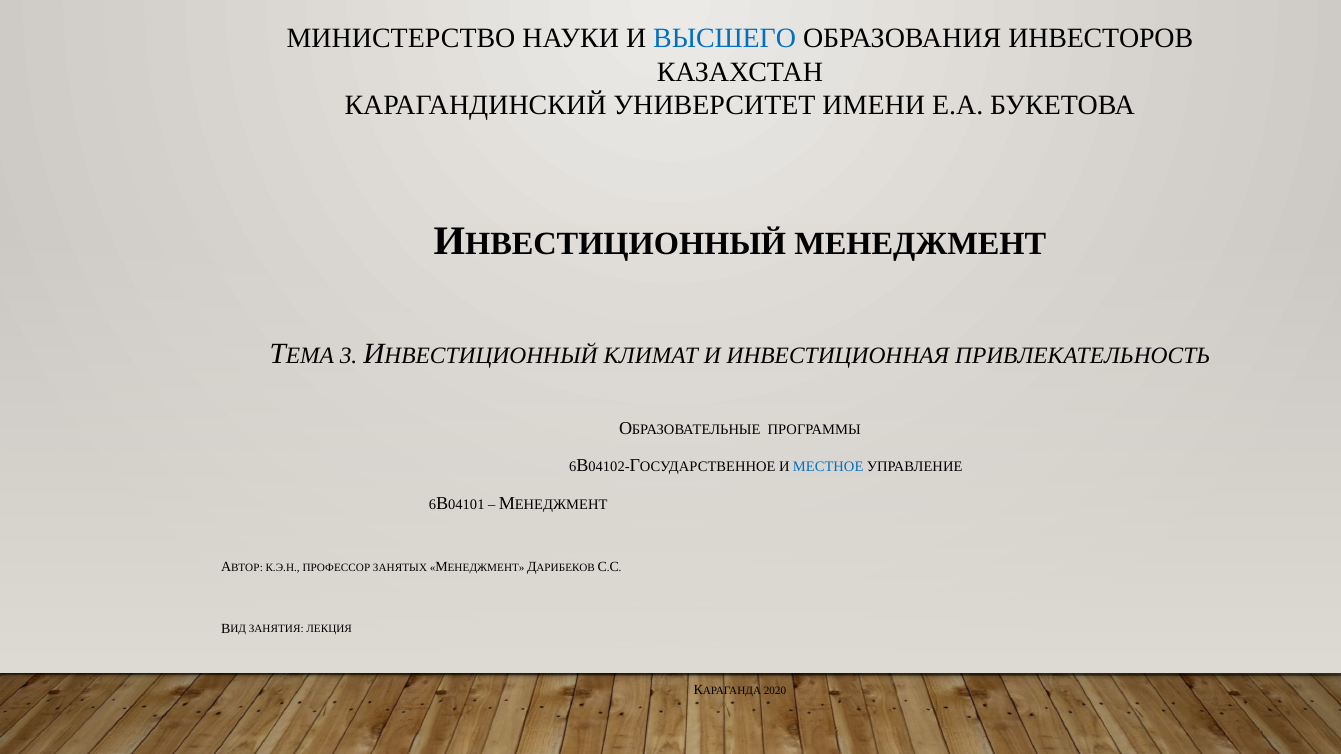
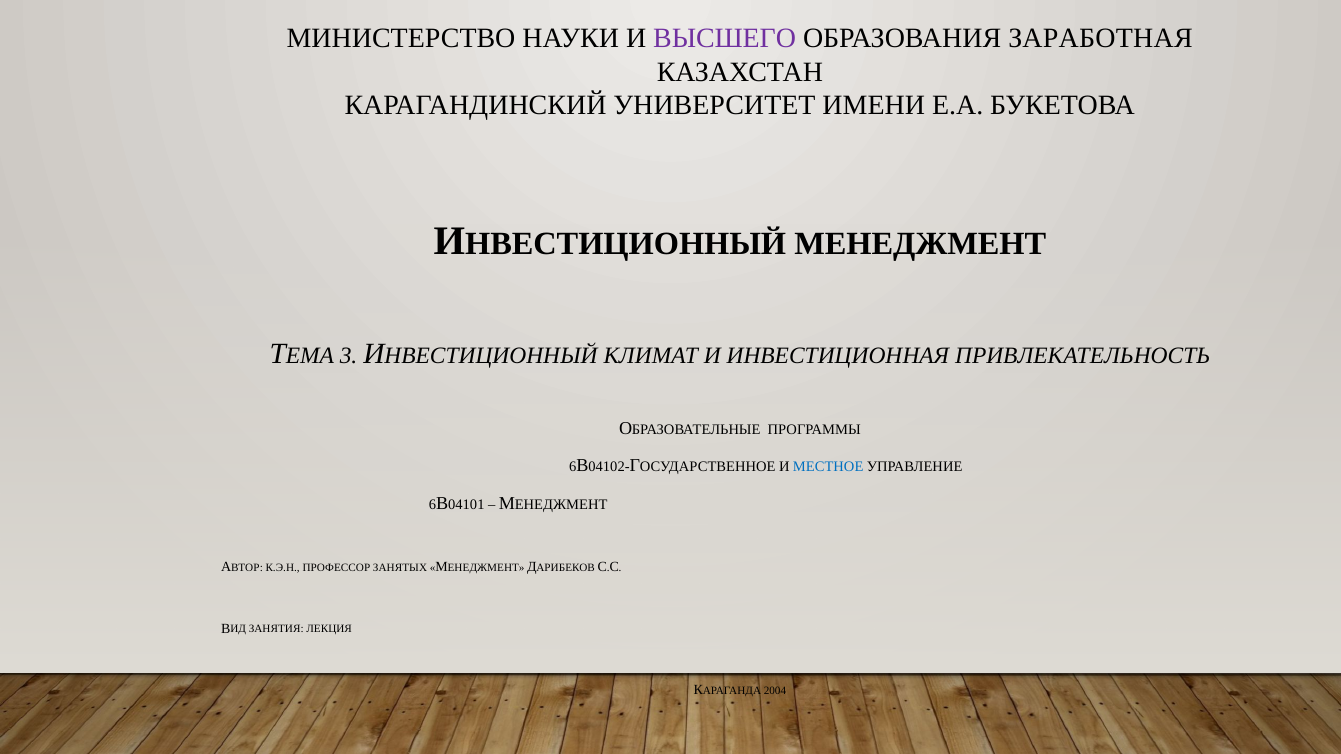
ВЫСШЕГО colour: blue -> purple
ИНВЕСТОРОВ: ИНВЕСТОРОВ -> ЗАРАБОТНАЯ
2020: 2020 -> 2004
